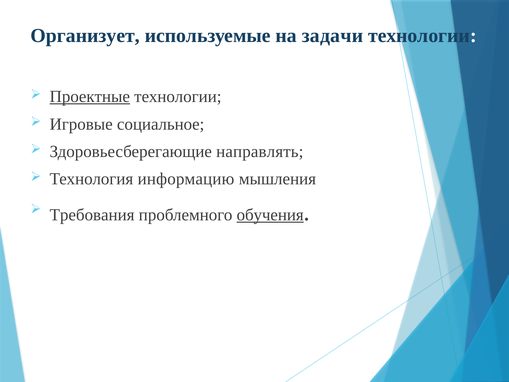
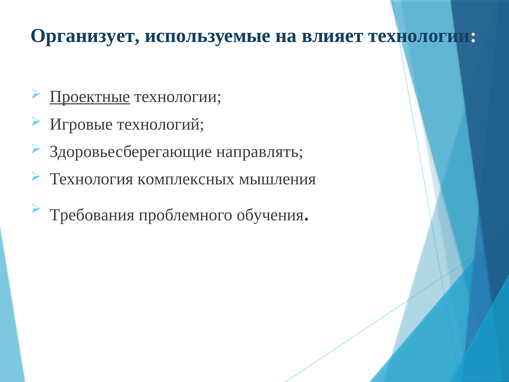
задачи: задачи -> влияет
социальное: социальное -> технологий
информацию: информацию -> комплексных
обучения underline: present -> none
